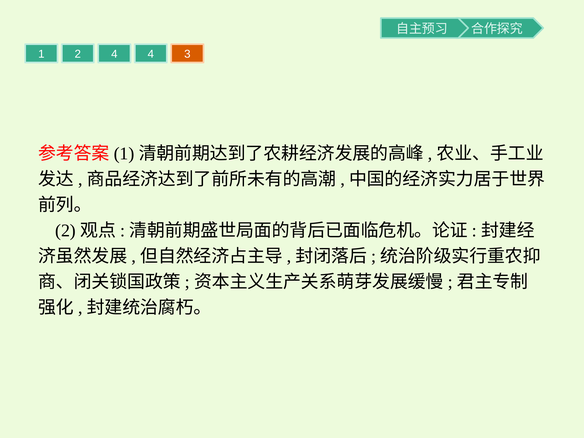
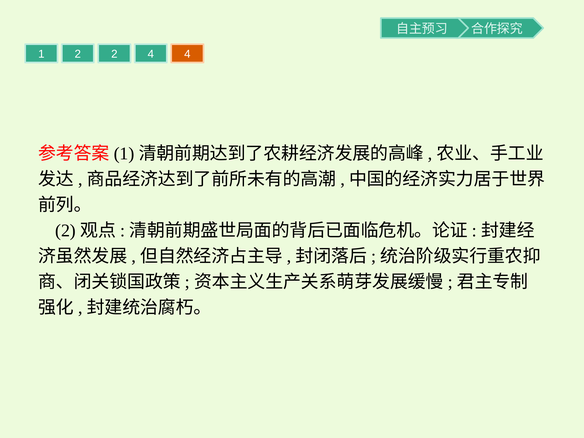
2 4: 4 -> 2
4 3: 3 -> 4
